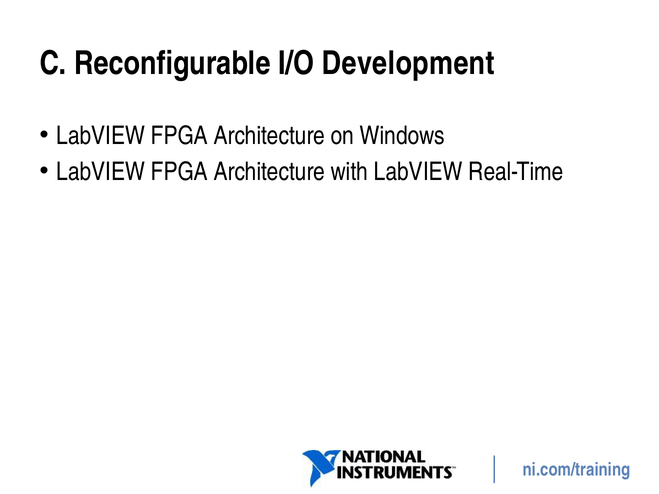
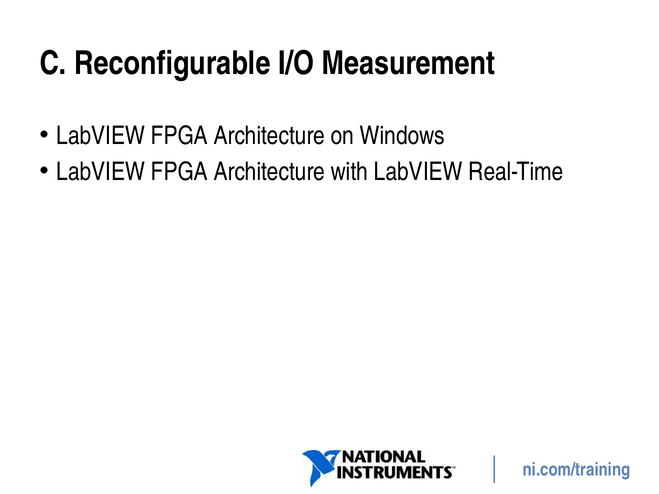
Development: Development -> Measurement
